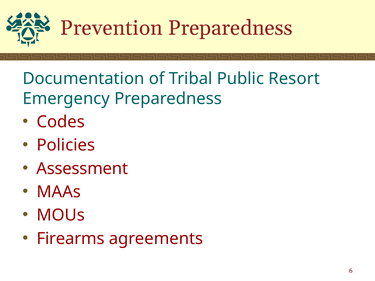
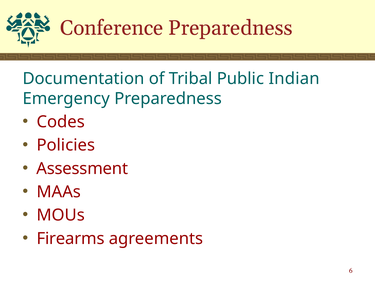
Prevention: Prevention -> Conference
Resort: Resort -> Indian
